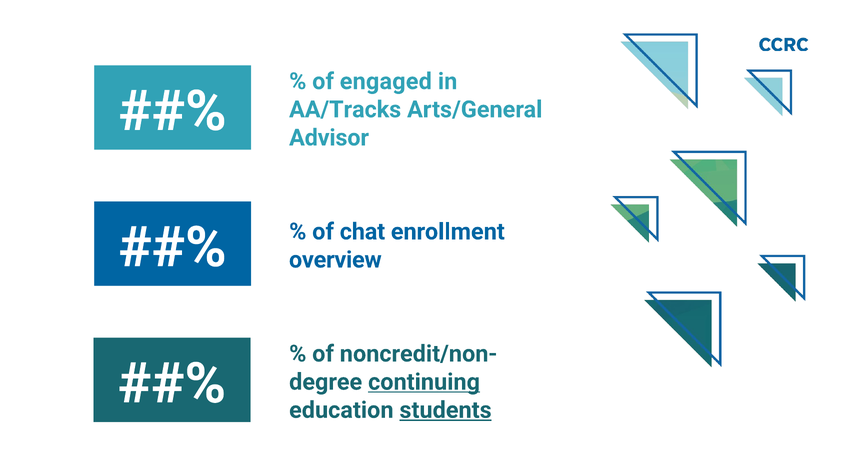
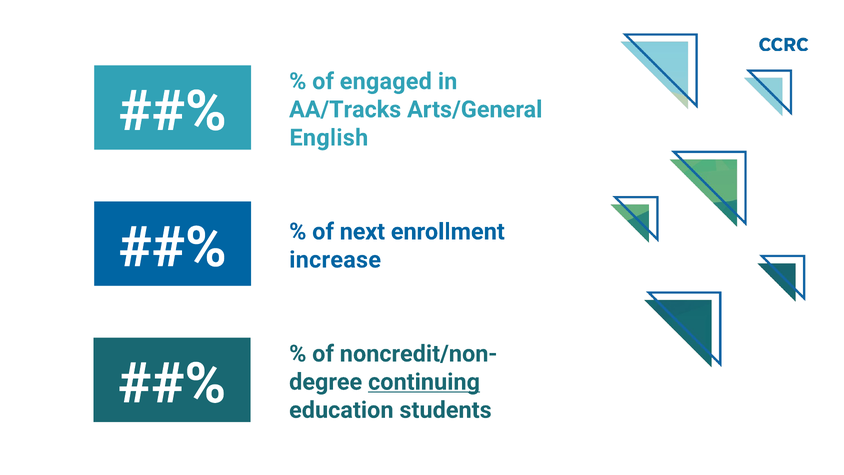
Advisor: Advisor -> English
chat: chat -> next
overview: overview -> increase
students underline: present -> none
